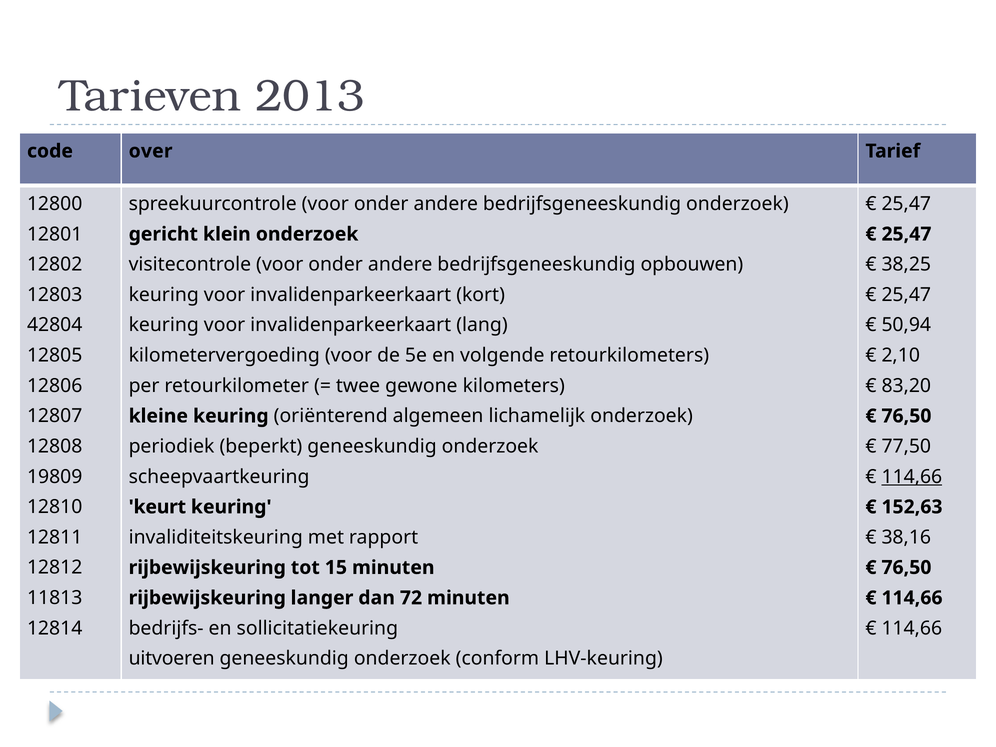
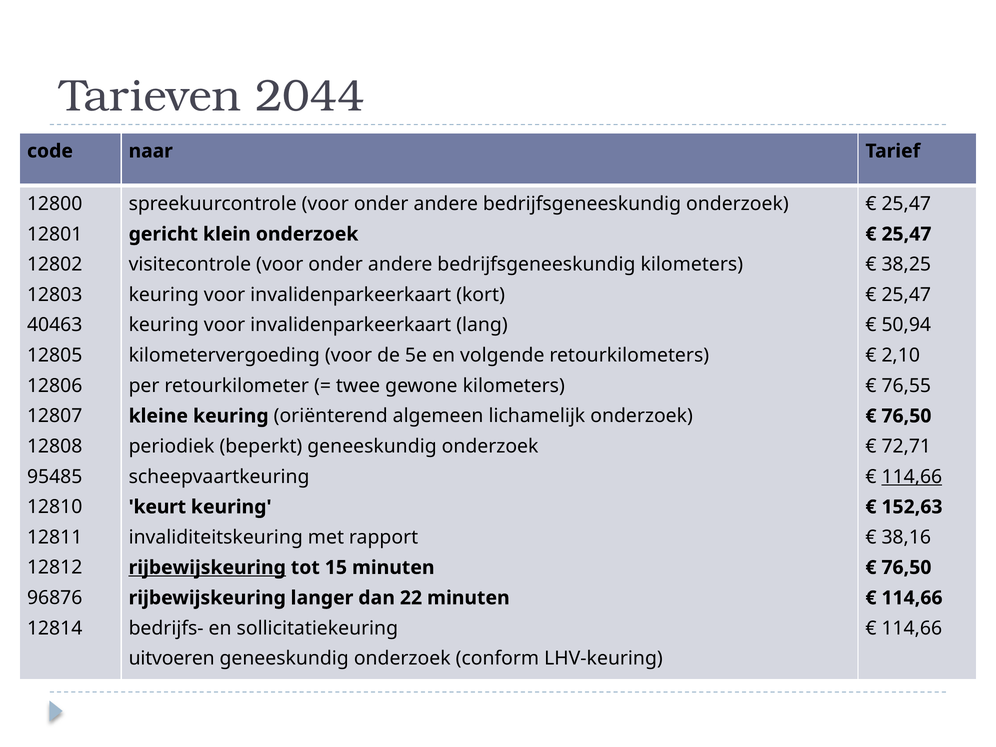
2013: 2013 -> 2044
over: over -> naar
bedrijfsgeneeskundig opbouwen: opbouwen -> kilometers
42804: 42804 -> 40463
83,20: 83,20 -> 76,55
77,50: 77,50 -> 72,71
19809: 19809 -> 95485
rijbewijskeuring at (207, 568) underline: none -> present
11813: 11813 -> 96876
72: 72 -> 22
